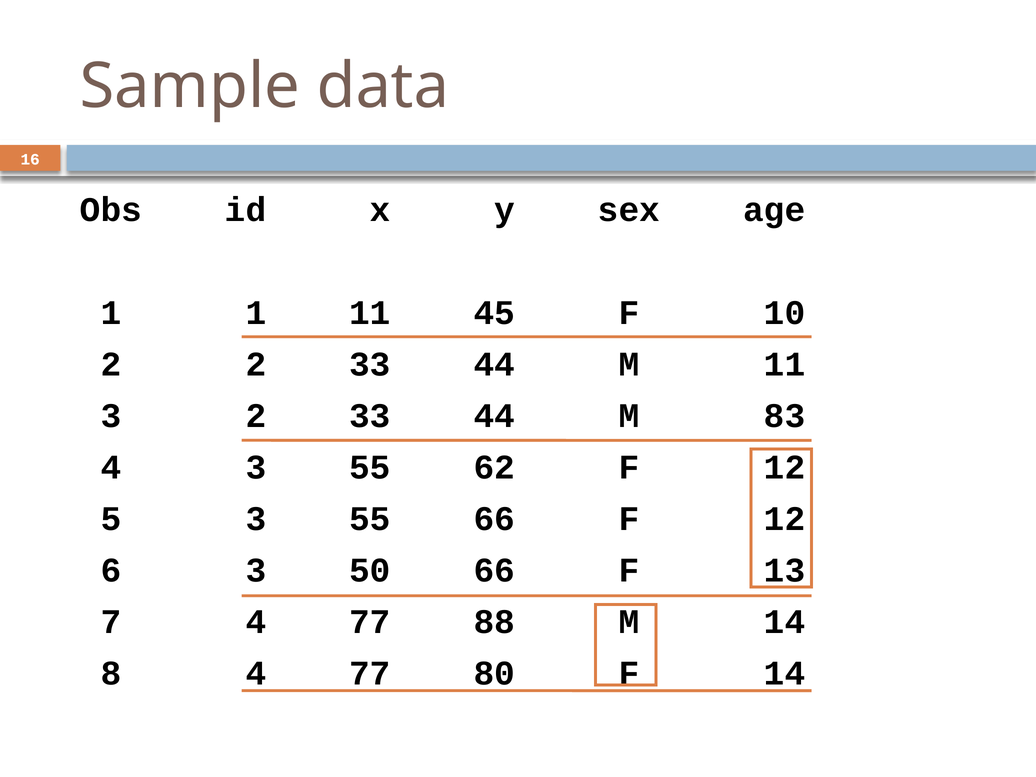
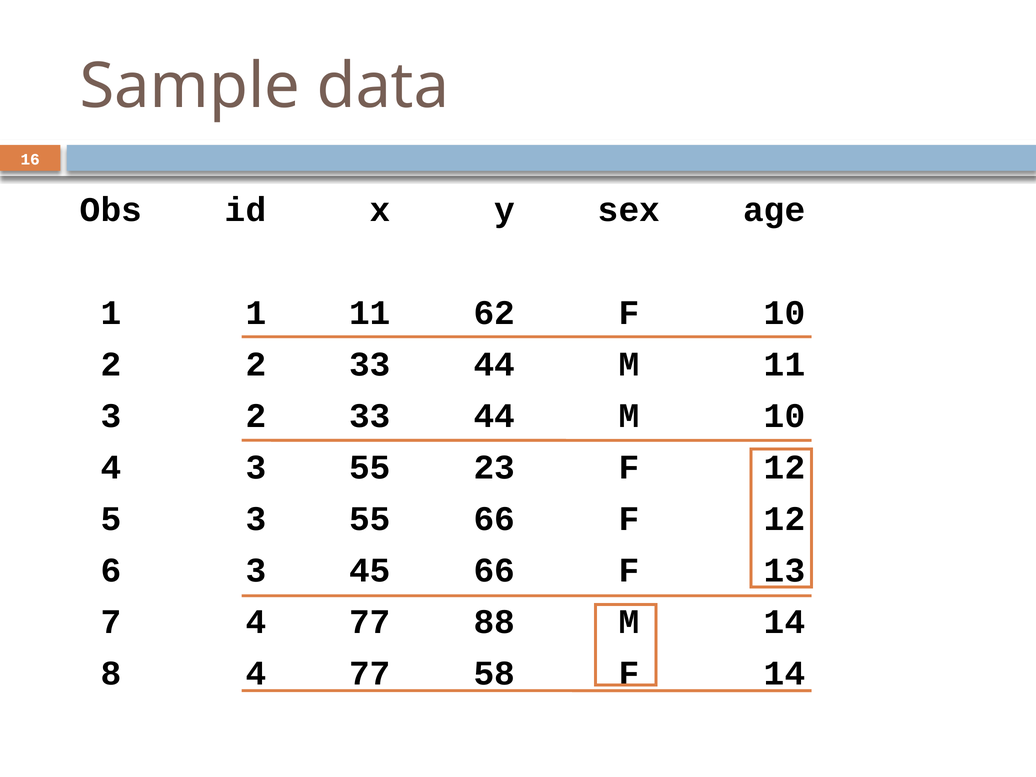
45: 45 -> 62
M 83: 83 -> 10
62: 62 -> 23
50: 50 -> 45
80: 80 -> 58
